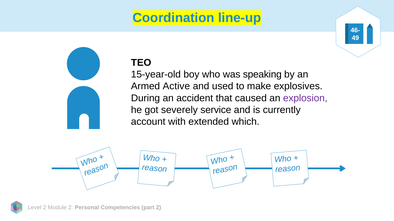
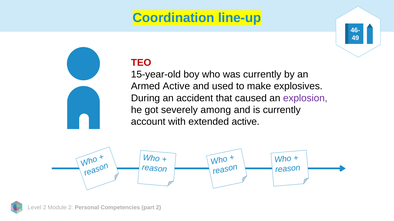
TEO colour: black -> red
was speaking: speaking -> currently
service: service -> among
extended which: which -> active
